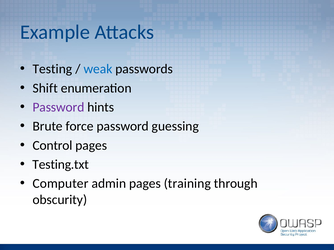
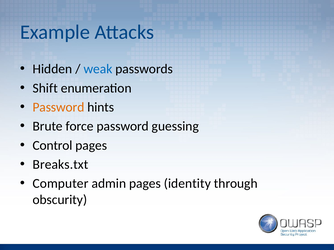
Testing: Testing -> Hidden
Password at (58, 107) colour: purple -> orange
Testing.txt: Testing.txt -> Breaks.txt
training: training -> identity
